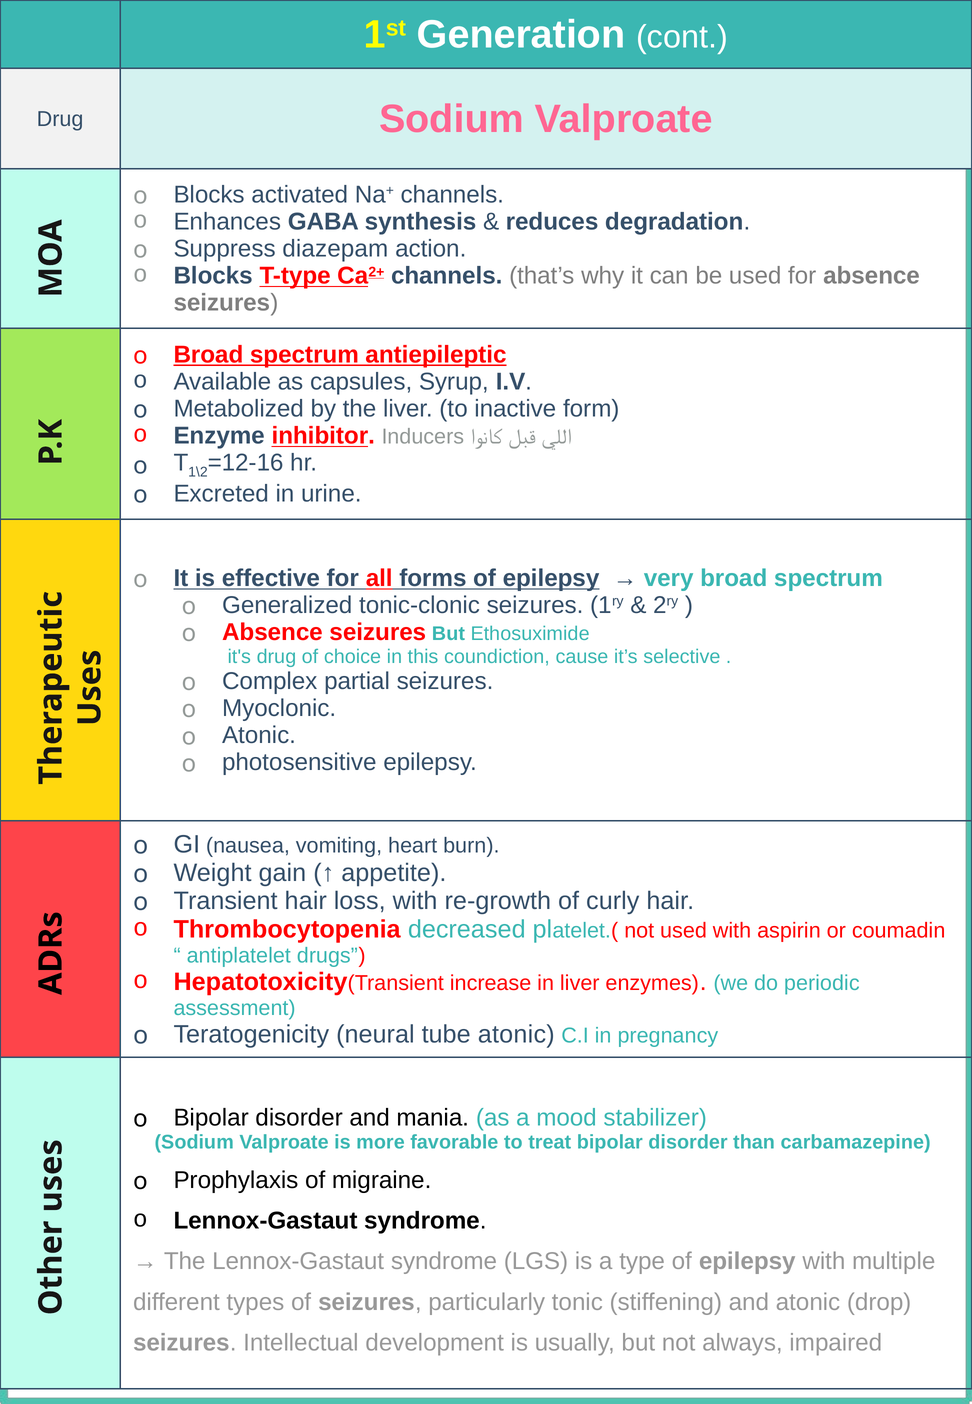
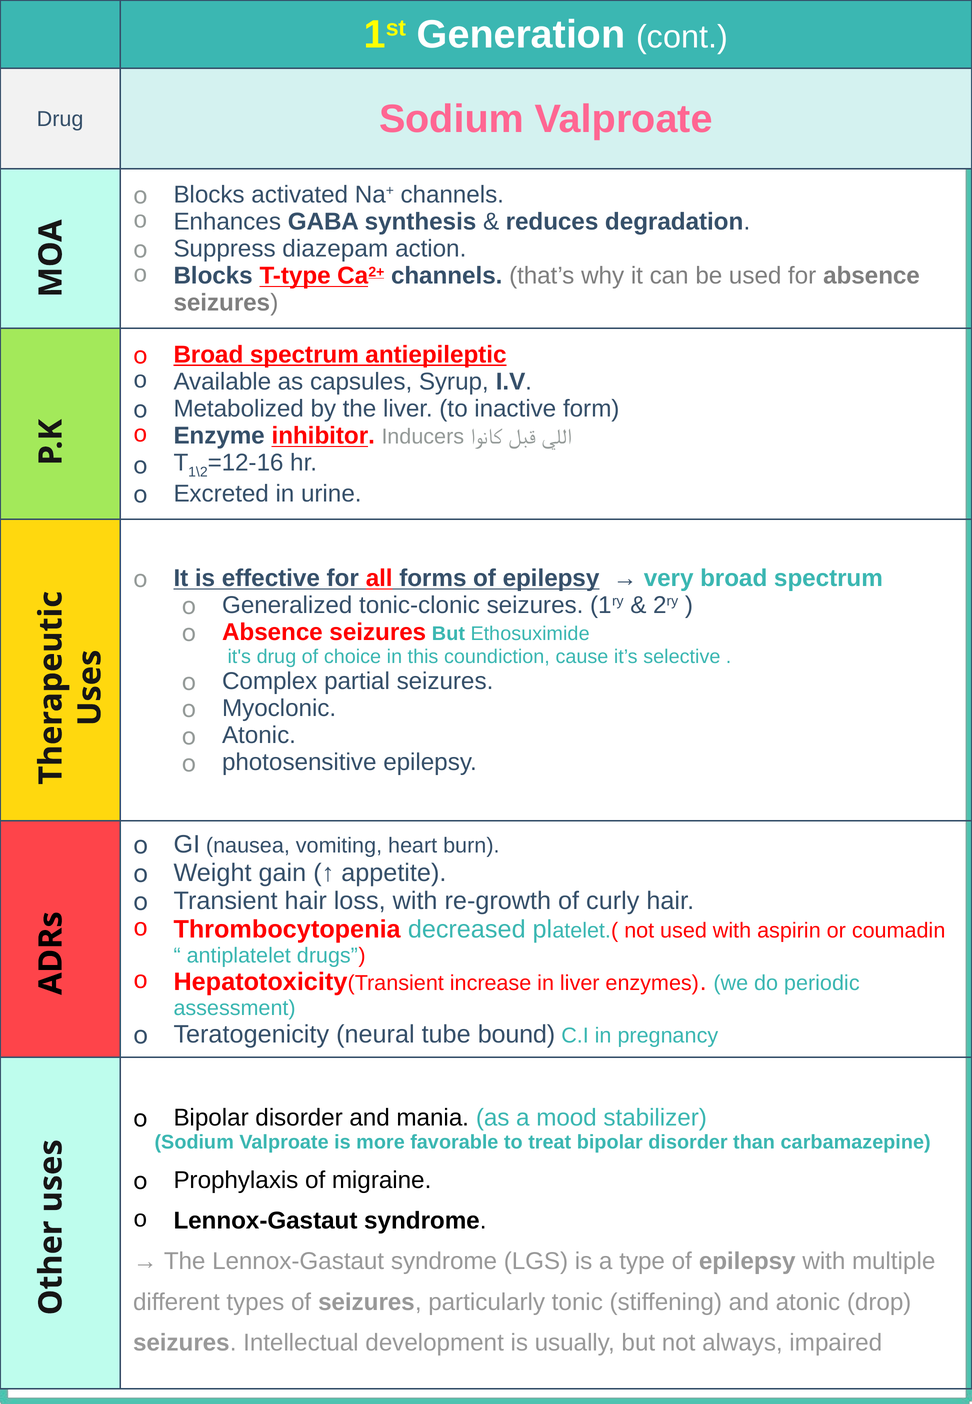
tube atonic: atonic -> bound
